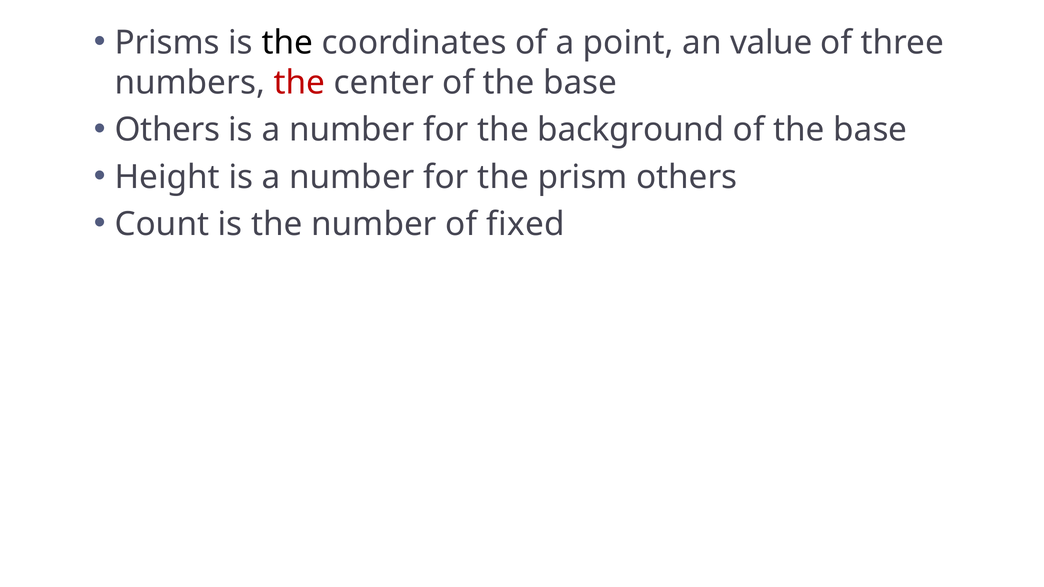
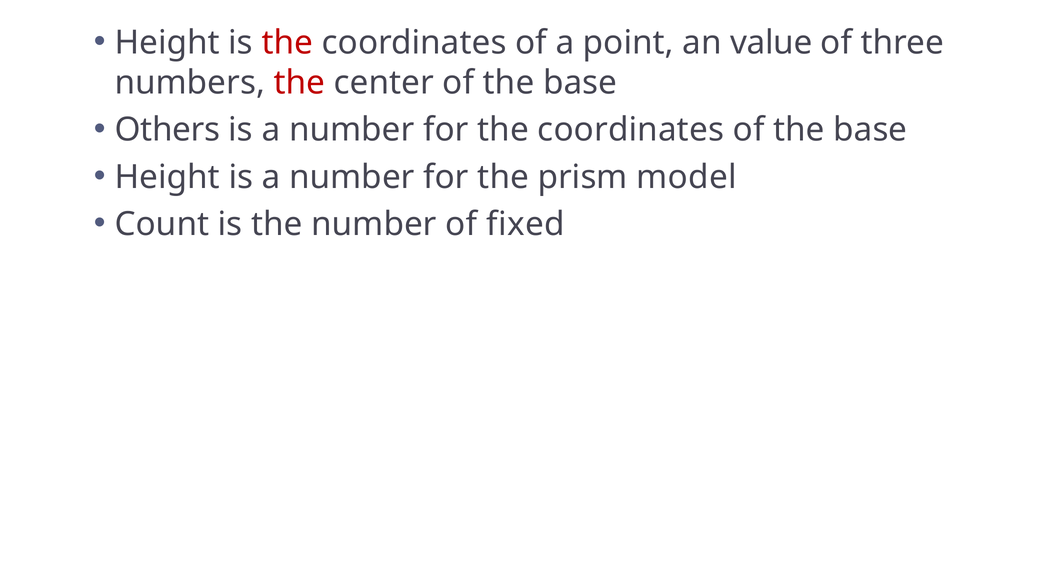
Prisms at (167, 43): Prisms -> Height
the at (287, 43) colour: black -> red
for the background: background -> coordinates
prism others: others -> model
